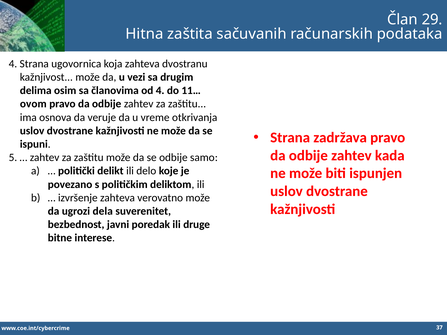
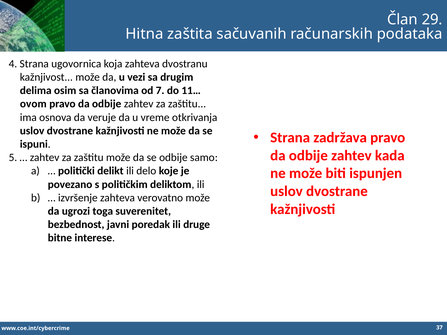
od 4: 4 -> 7
dela: dela -> toga
